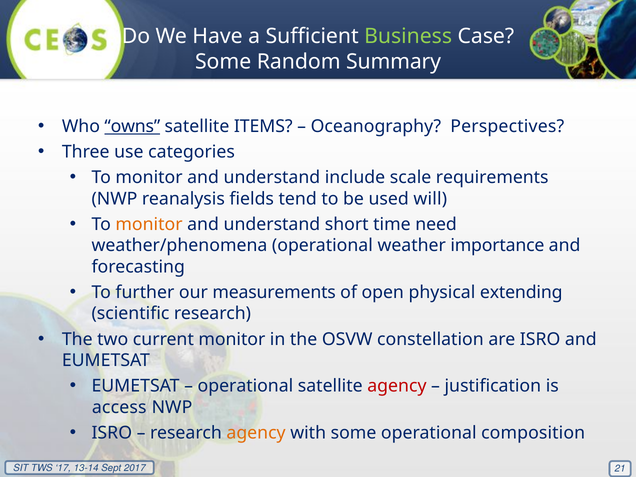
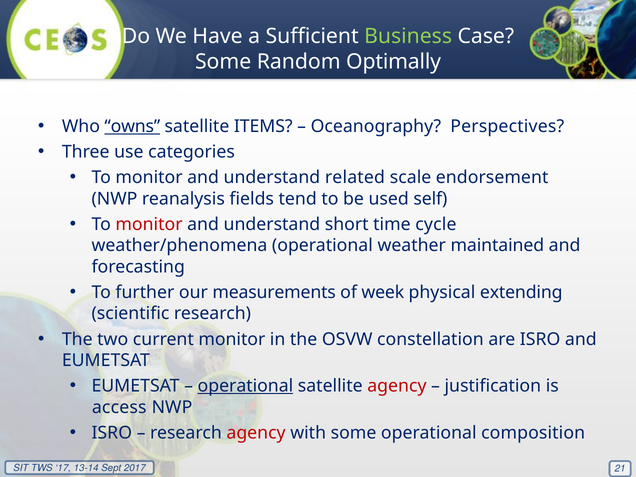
Summary: Summary -> Optimally
include: include -> related
requirements: requirements -> endorsement
will: will -> self
monitor at (149, 224) colour: orange -> red
need: need -> cycle
importance: importance -> maintained
open: open -> week
operational at (245, 386) underline: none -> present
agency at (256, 433) colour: orange -> red
